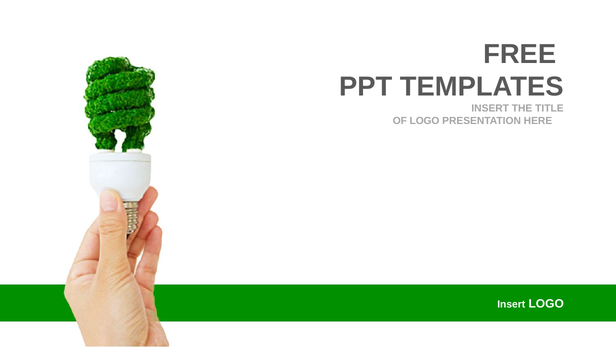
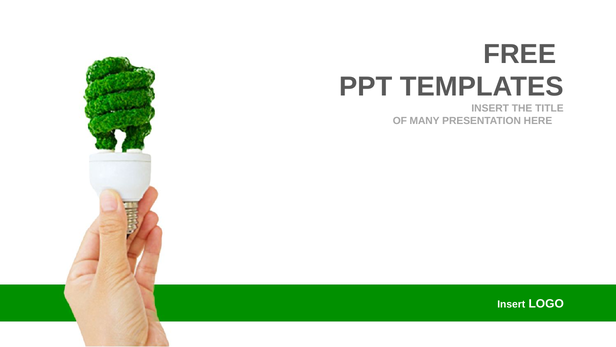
OF LOGO: LOGO -> MANY
